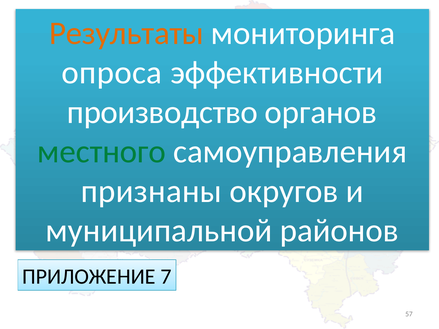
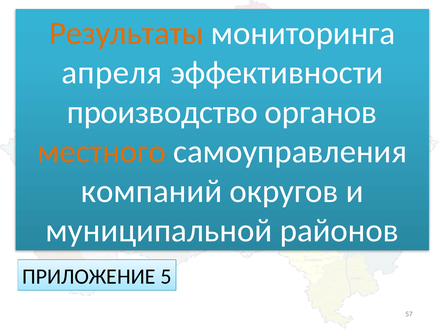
опроса: опроса -> апреля
местного colour: green -> orange
признаны: признаны -> компаний
7: 7 -> 5
